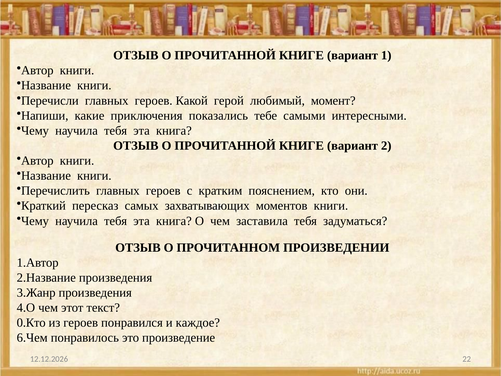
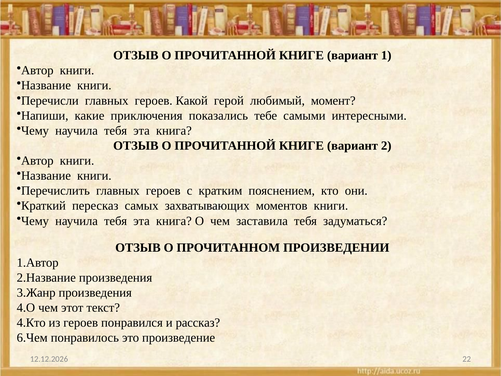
0.Кто: 0.Кто -> 4.Кто
каждое: каждое -> рассказ
